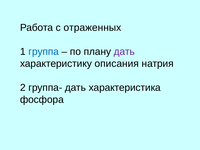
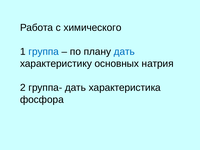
отраженных: отраженных -> химического
дать at (124, 52) colour: purple -> blue
описания: описания -> основных
